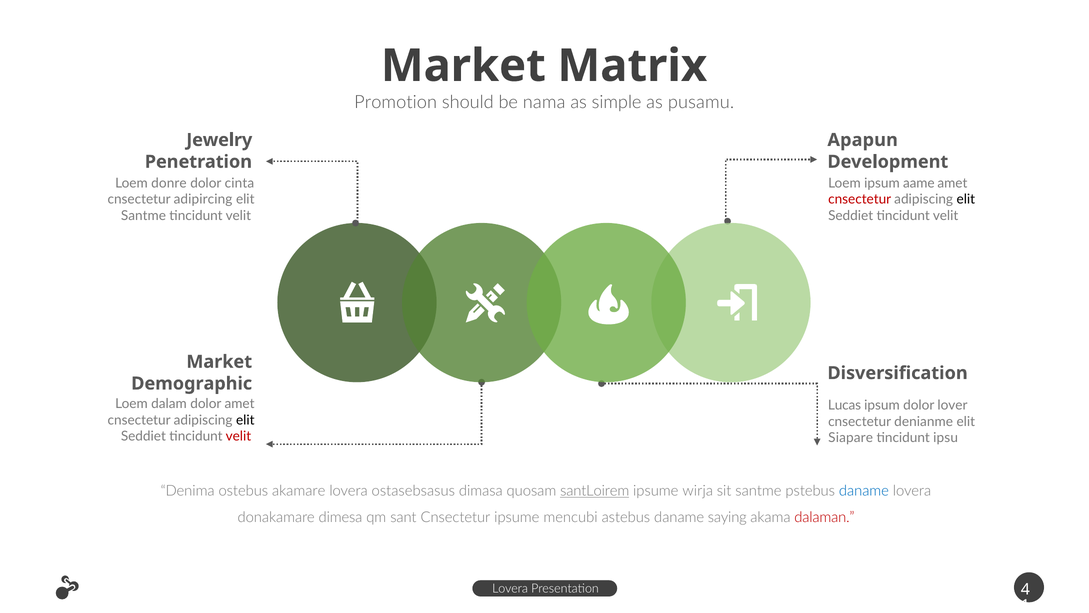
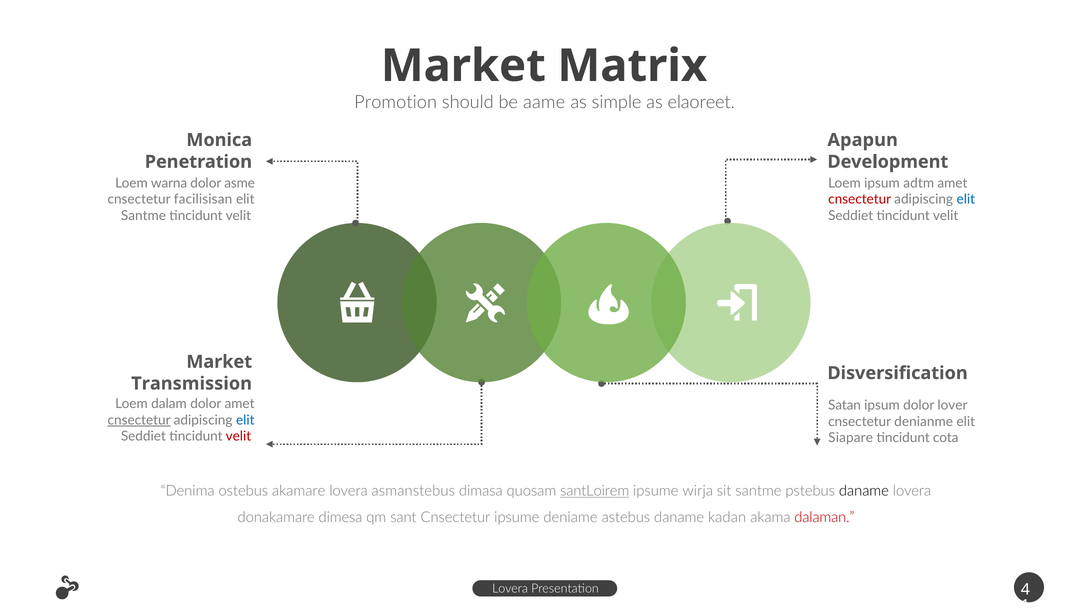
nama: nama -> aame
pusamu: pusamu -> elaoreet
Jewelry: Jewelry -> Monica
donre: donre -> warna
cinta: cinta -> asme
aame: aame -> adtm
adipircing: adipircing -> facilisisan
elit at (966, 199) colour: black -> blue
Demographic: Demographic -> Transmission
Lucas: Lucas -> Satan
cnsectetur at (139, 420) underline: none -> present
elit at (245, 420) colour: black -> blue
ipsu: ipsu -> cota
ostasebsasus: ostasebsasus -> asmanstebus
daname at (864, 491) colour: blue -> black
mencubi: mencubi -> deniame
saying: saying -> kadan
